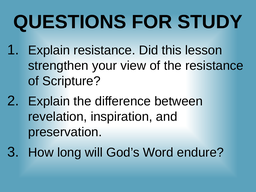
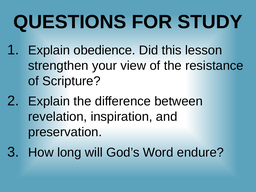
Explain resistance: resistance -> obedience
